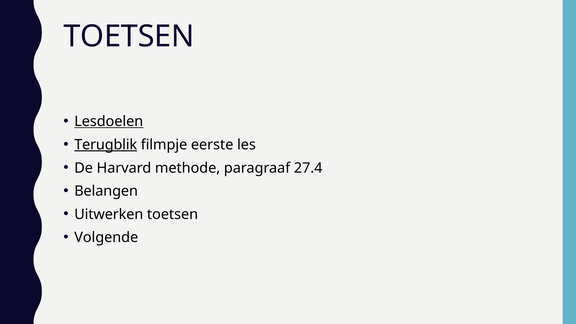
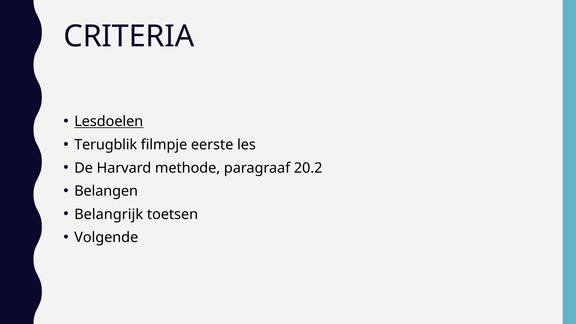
TOETSEN at (129, 37): TOETSEN -> CRITERIA
Terugblik underline: present -> none
27.4: 27.4 -> 20.2
Uitwerken: Uitwerken -> Belangrijk
